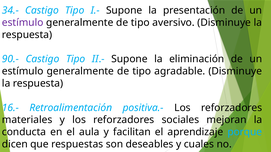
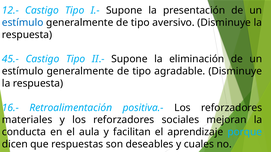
34.-: 34.- -> 12.-
estímulo at (23, 23) colour: purple -> blue
90.-: 90.- -> 45.-
